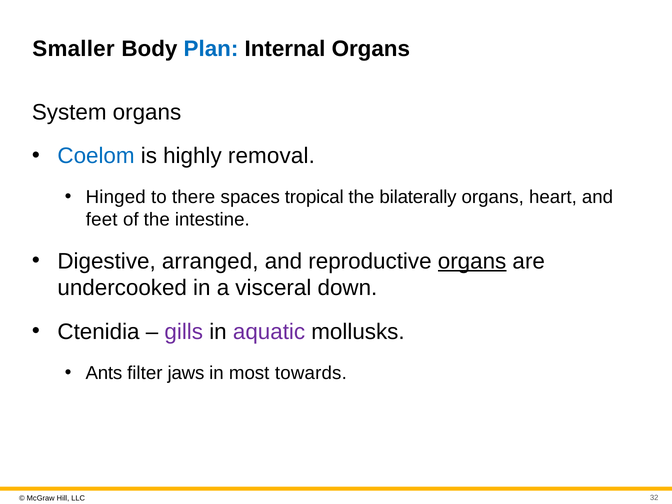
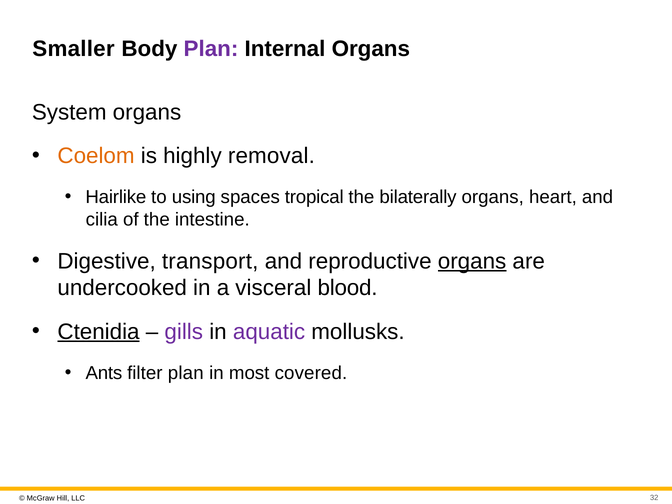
Plan at (211, 49) colour: blue -> purple
Coelom colour: blue -> orange
Hinged: Hinged -> Hairlike
there: there -> using
feet: feet -> cilia
arranged: arranged -> transport
down: down -> blood
Ctenidia underline: none -> present
filter jaws: jaws -> plan
towards: towards -> covered
